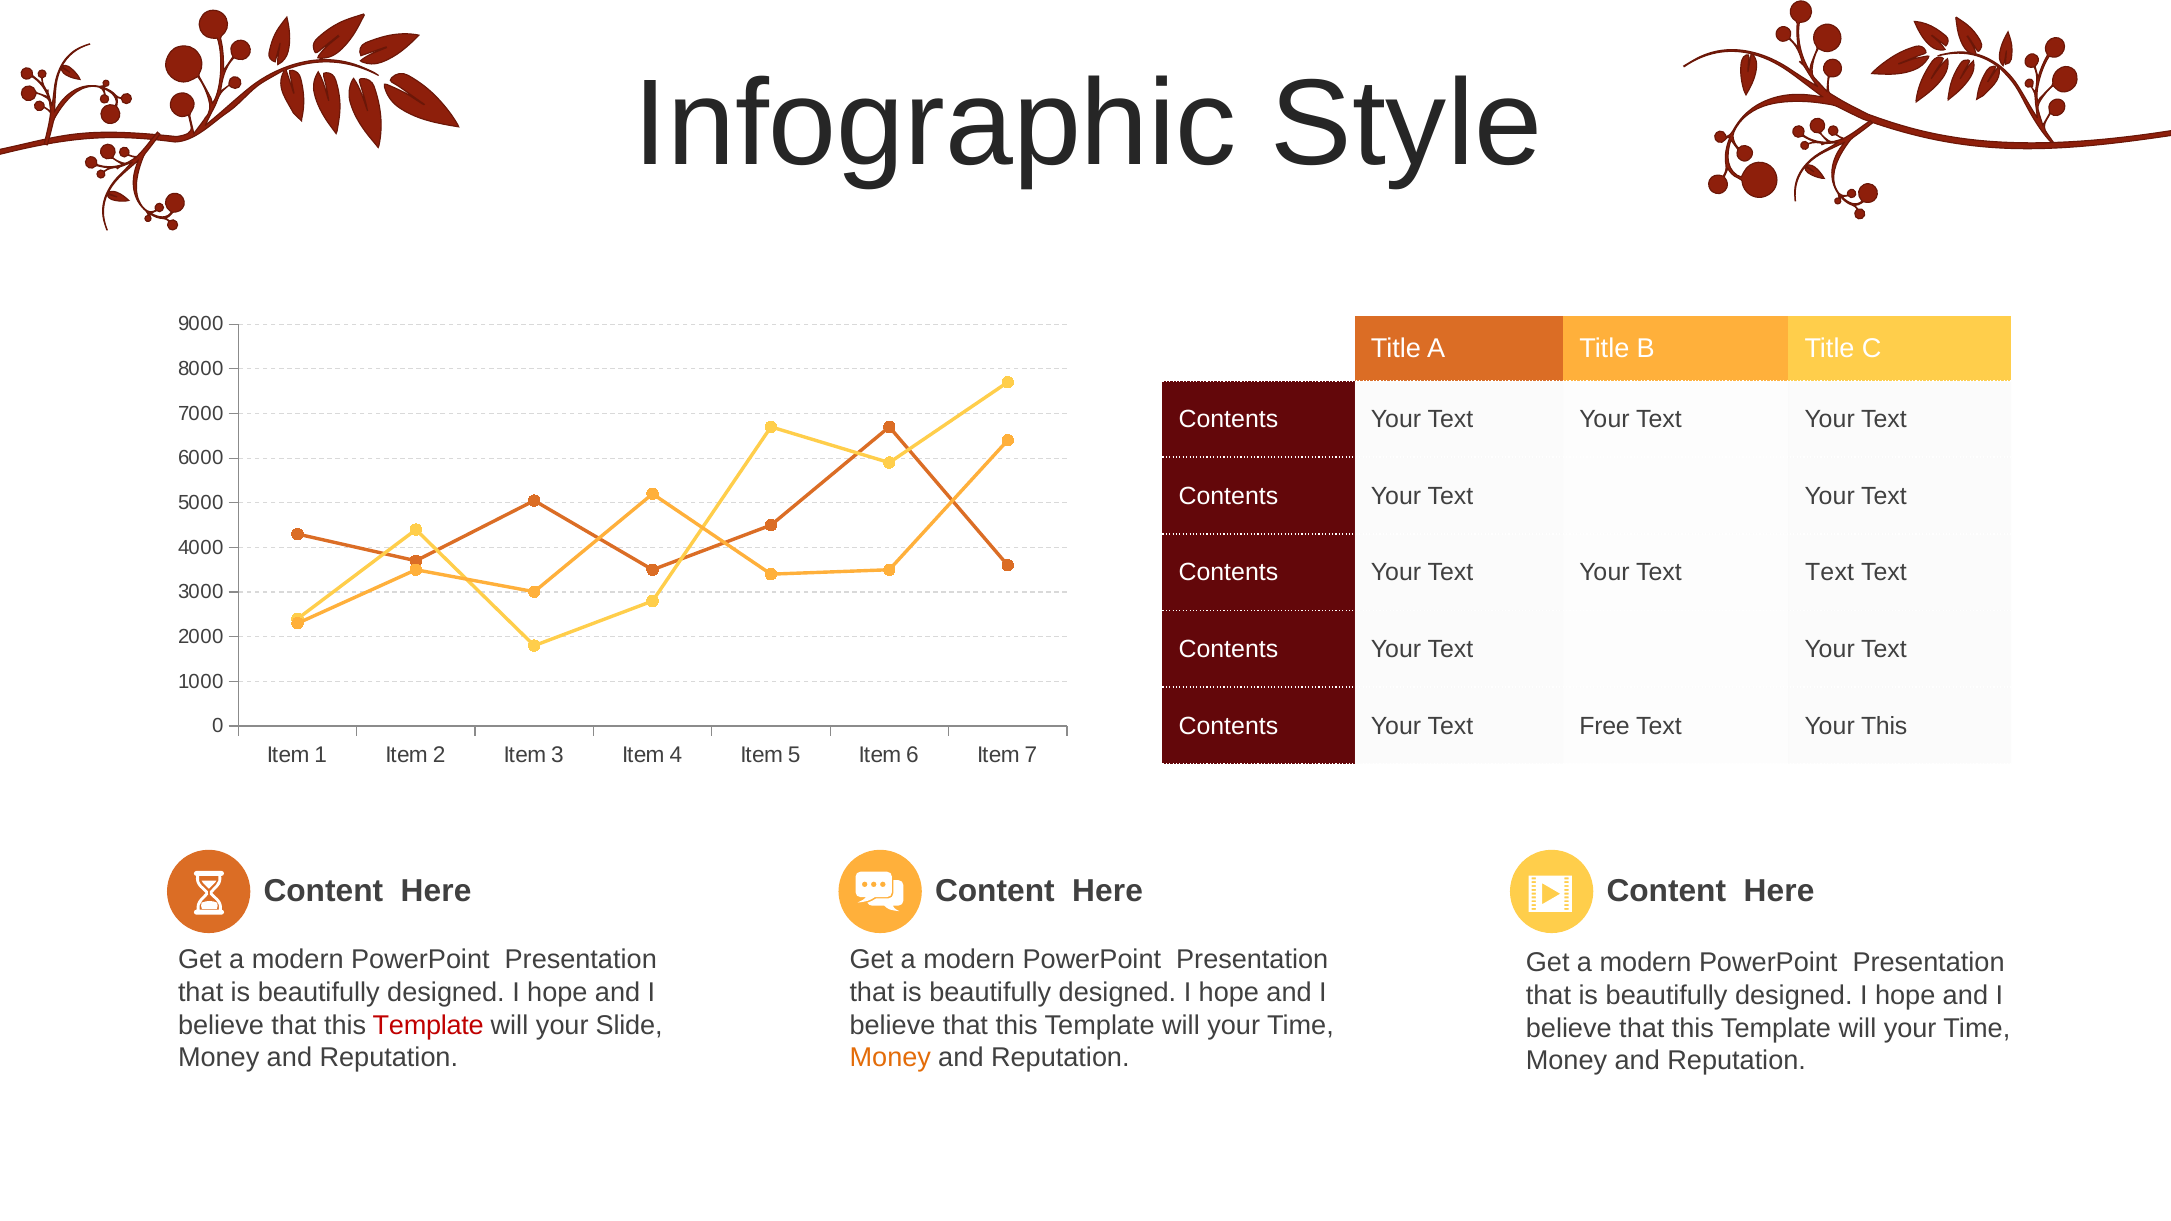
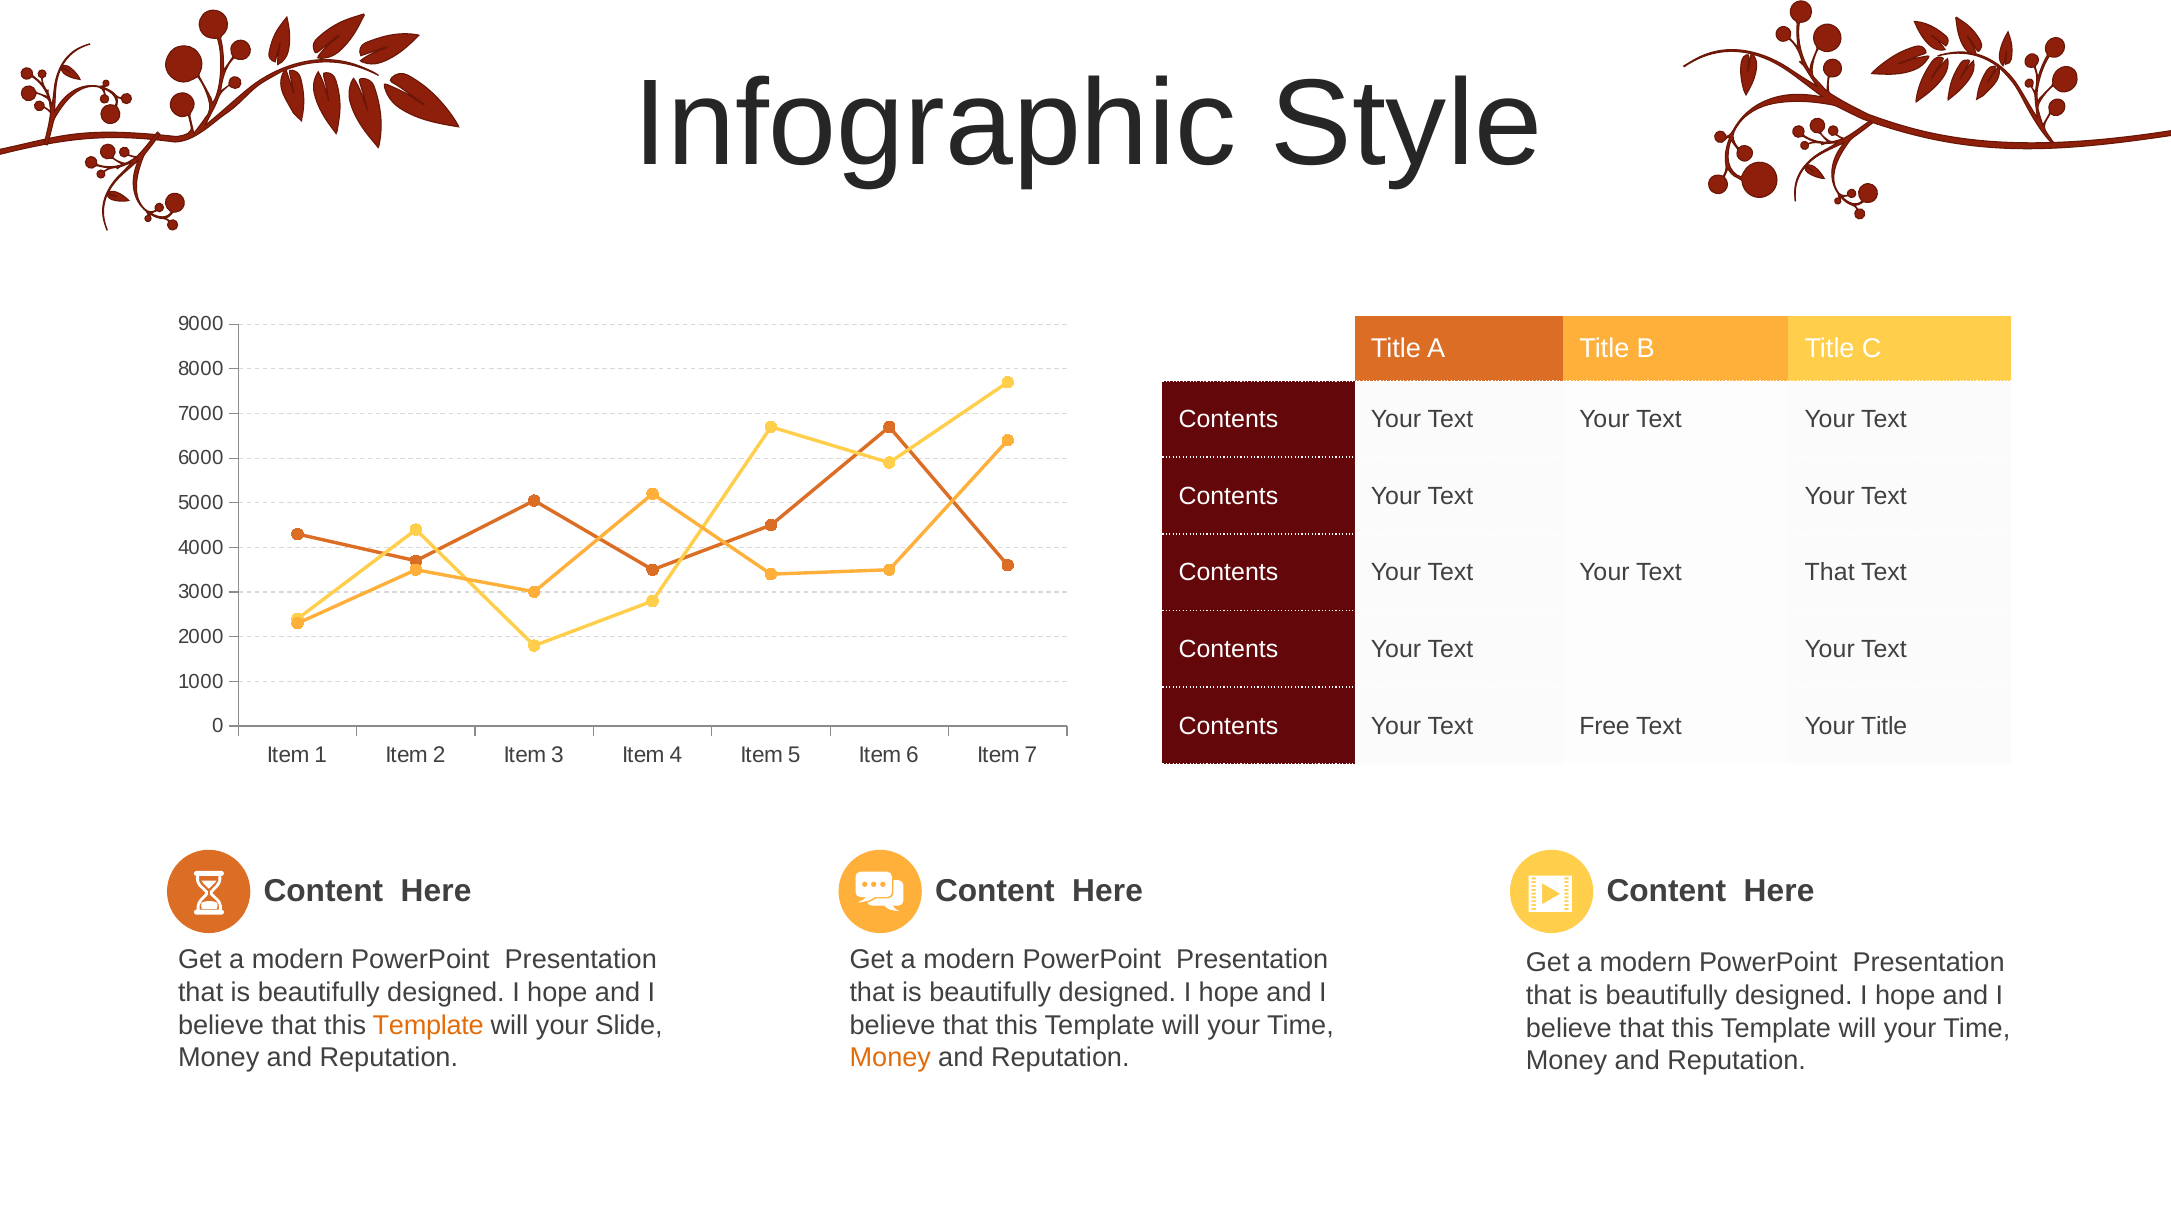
Your Text Text: Text -> That
Your This: This -> Title
Template at (428, 1025) colour: red -> orange
